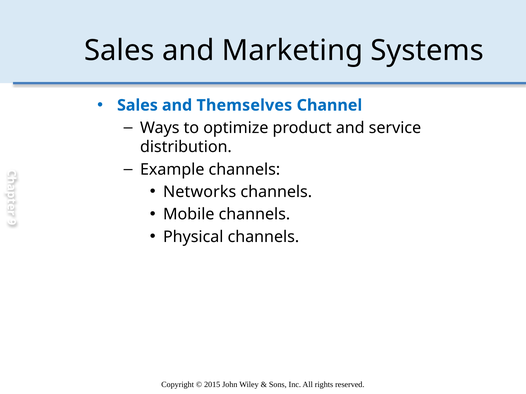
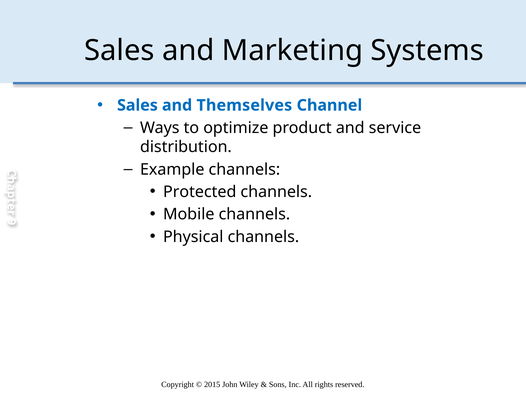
Networks: Networks -> Protected
